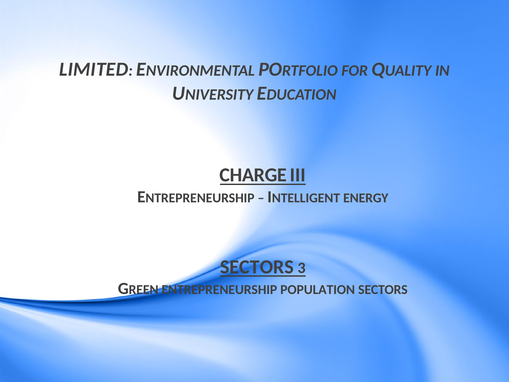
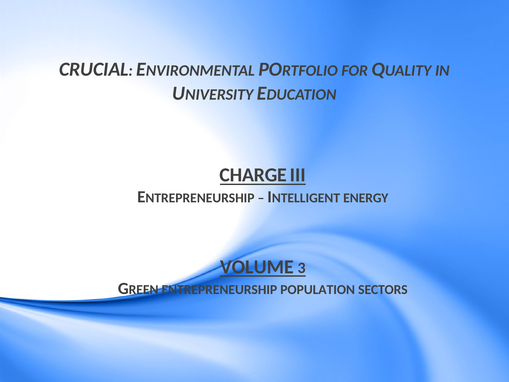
LIMITED: LIMITED -> CRUCIAL
SECTORS at (257, 267): SECTORS -> VOLUME
